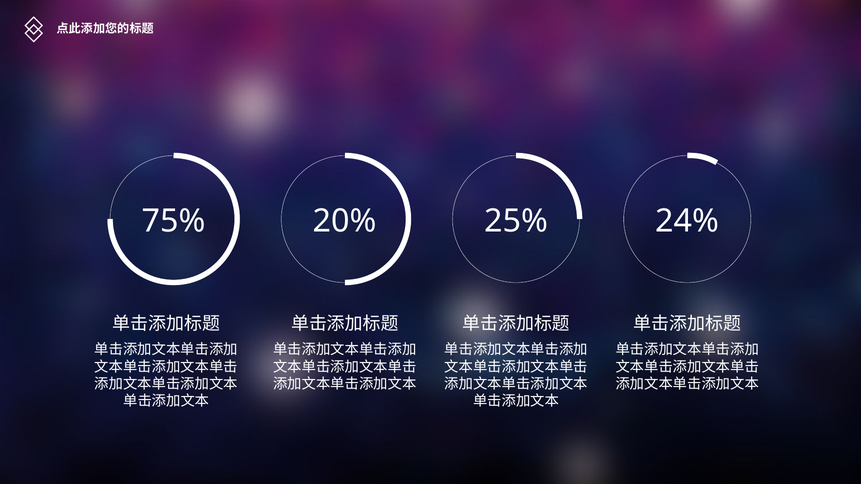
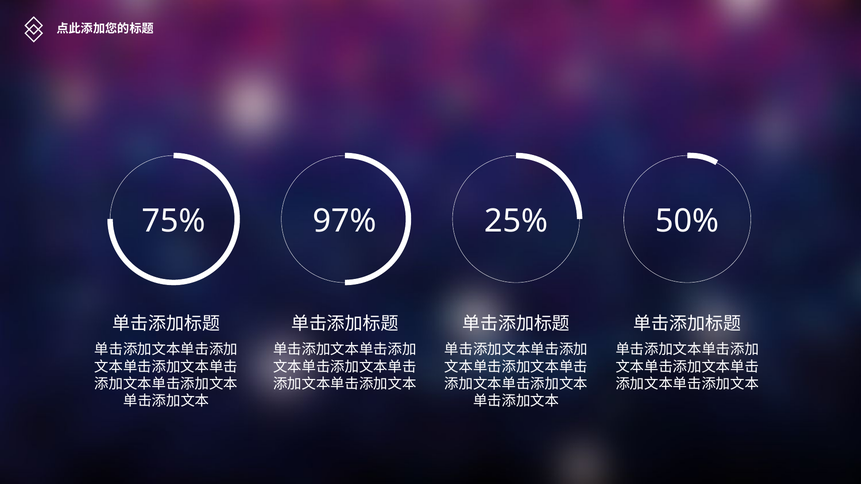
20%: 20% -> 97%
24%: 24% -> 50%
